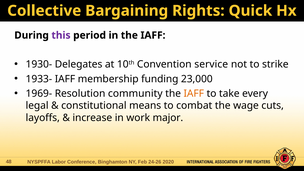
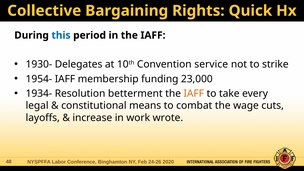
this colour: purple -> blue
1933-: 1933- -> 1954-
1969-: 1969- -> 1934-
community: community -> betterment
major: major -> wrote
